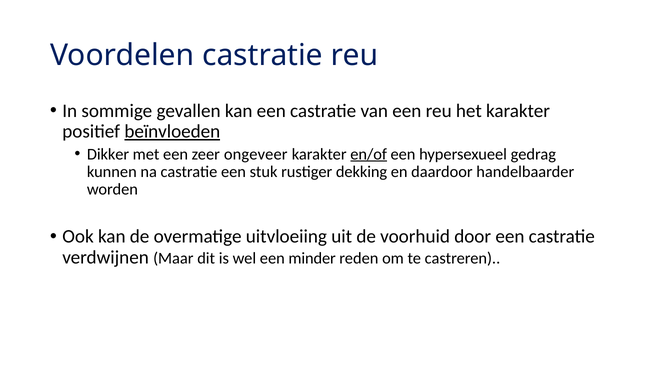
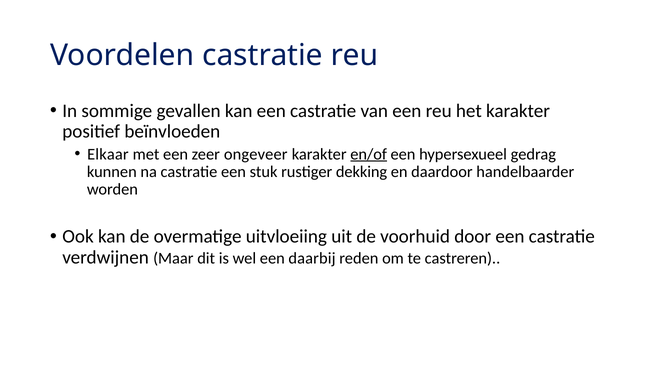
beïnvloeden underline: present -> none
Dikker: Dikker -> Elkaar
minder: minder -> daarbij
